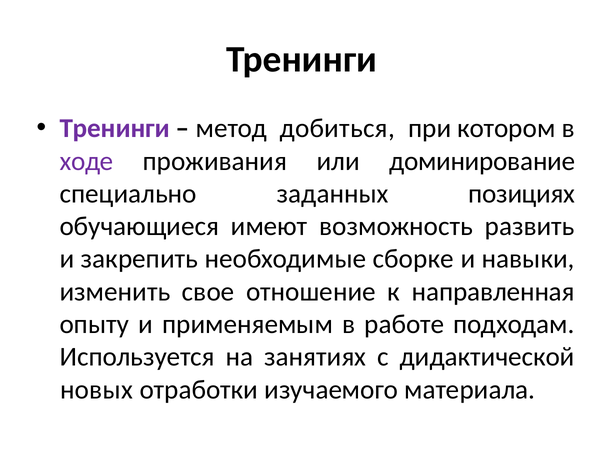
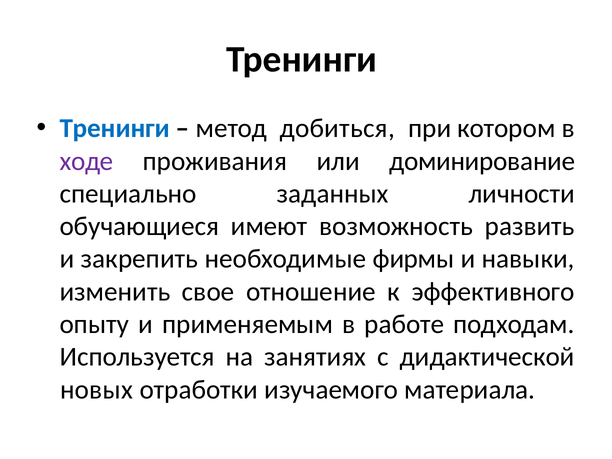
Тренинги at (115, 128) colour: purple -> blue
позициях: позициях -> личности
сборке: сборке -> фирмы
направленная: направленная -> эффективного
